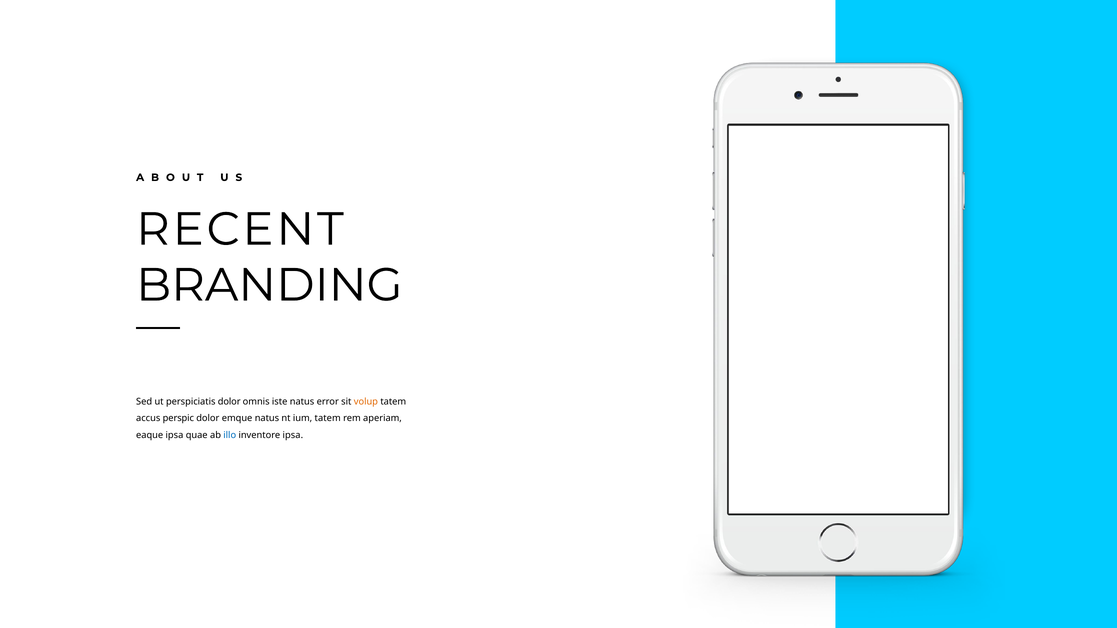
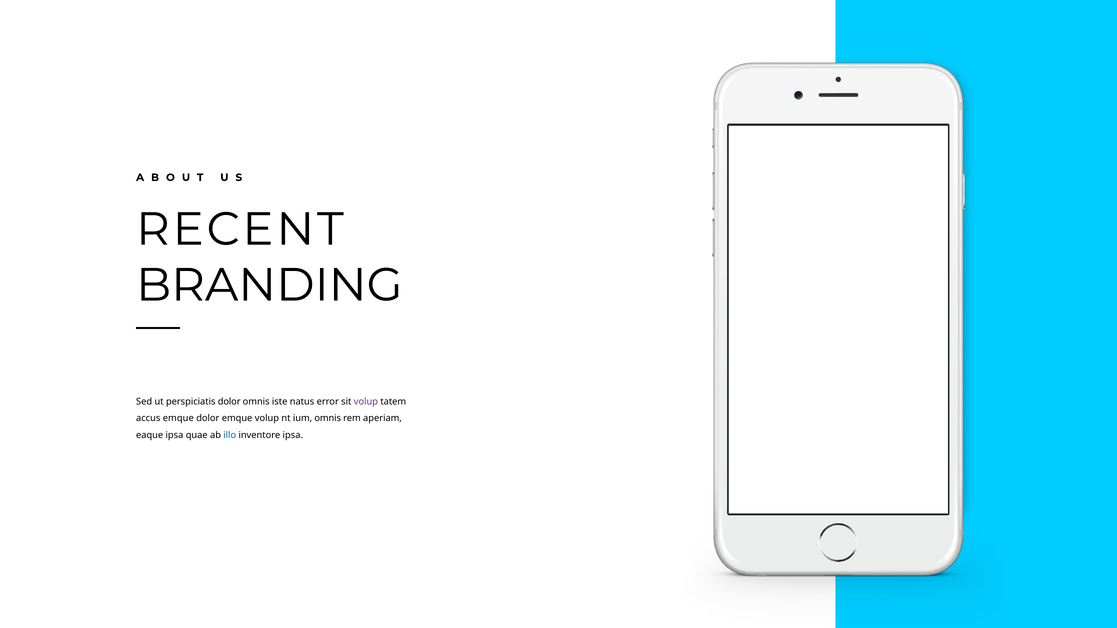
volup at (366, 402) colour: orange -> purple
accus perspic: perspic -> emque
emque natus: natus -> volup
ium tatem: tatem -> omnis
